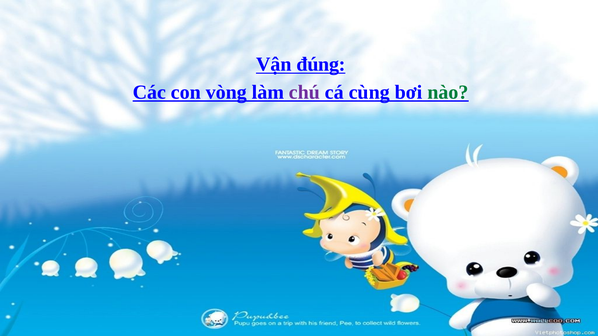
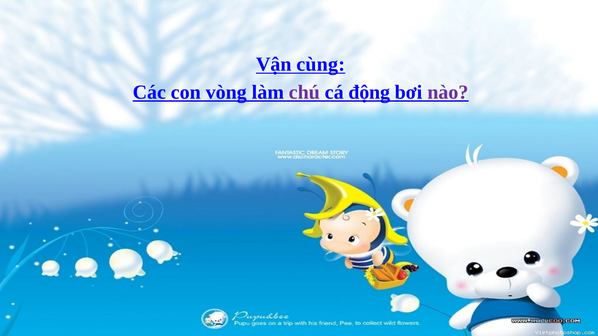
đúng: đúng -> cùng
cùng: cùng -> động
nào colour: green -> purple
